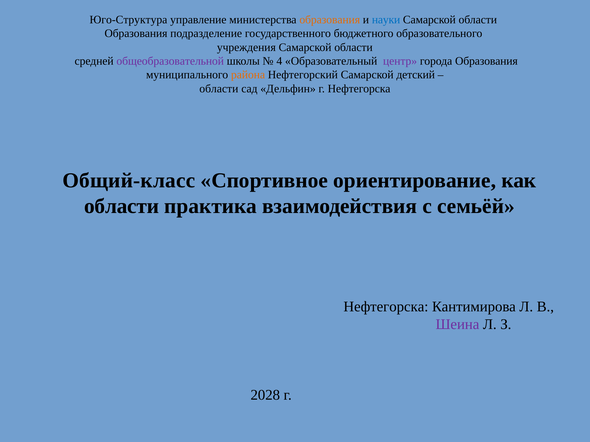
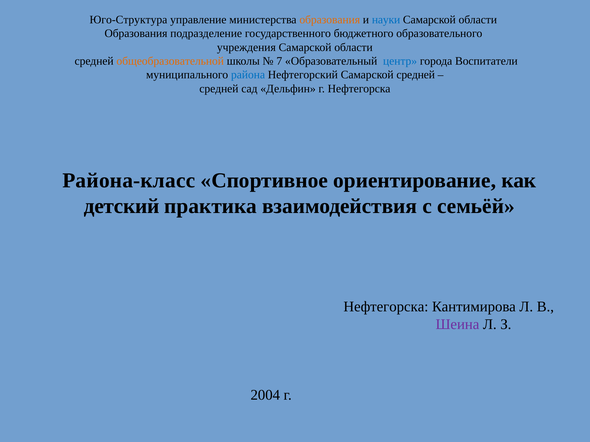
общеобразовательной colour: purple -> orange
4: 4 -> 7
центр colour: purple -> blue
города Образования: Образования -> Воспитатели
района colour: orange -> blue
Самарской детский: детский -> средней
области at (219, 89): области -> средней
Общий-класс: Общий-класс -> Района-класс
области at (122, 206): области -> детский
2028: 2028 -> 2004
